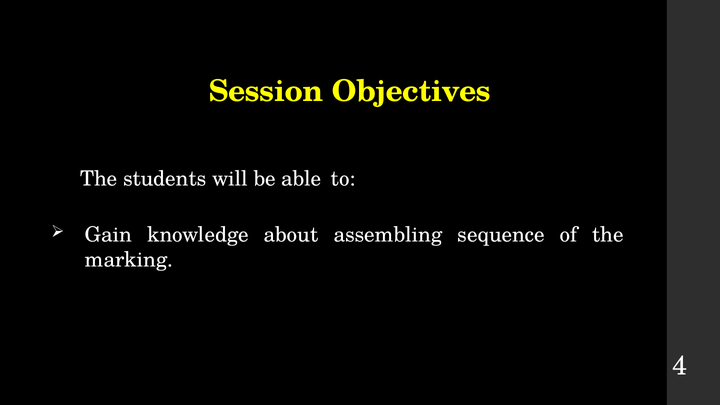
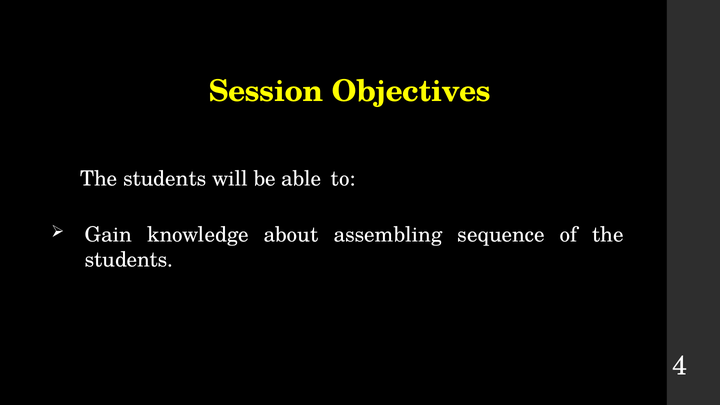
marking at (129, 260): marking -> students
